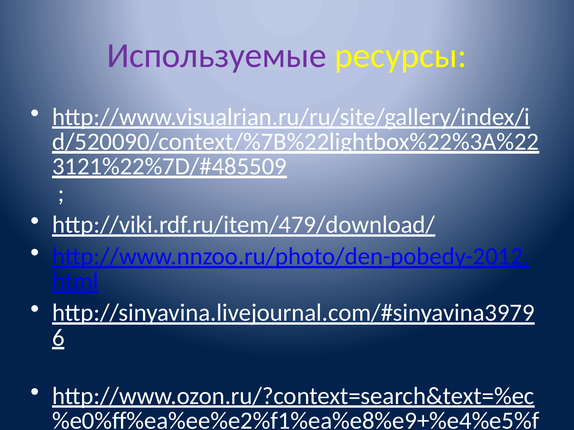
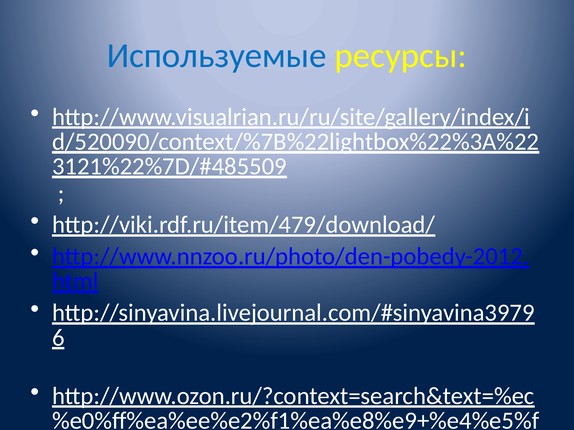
Используемые colour: purple -> blue
